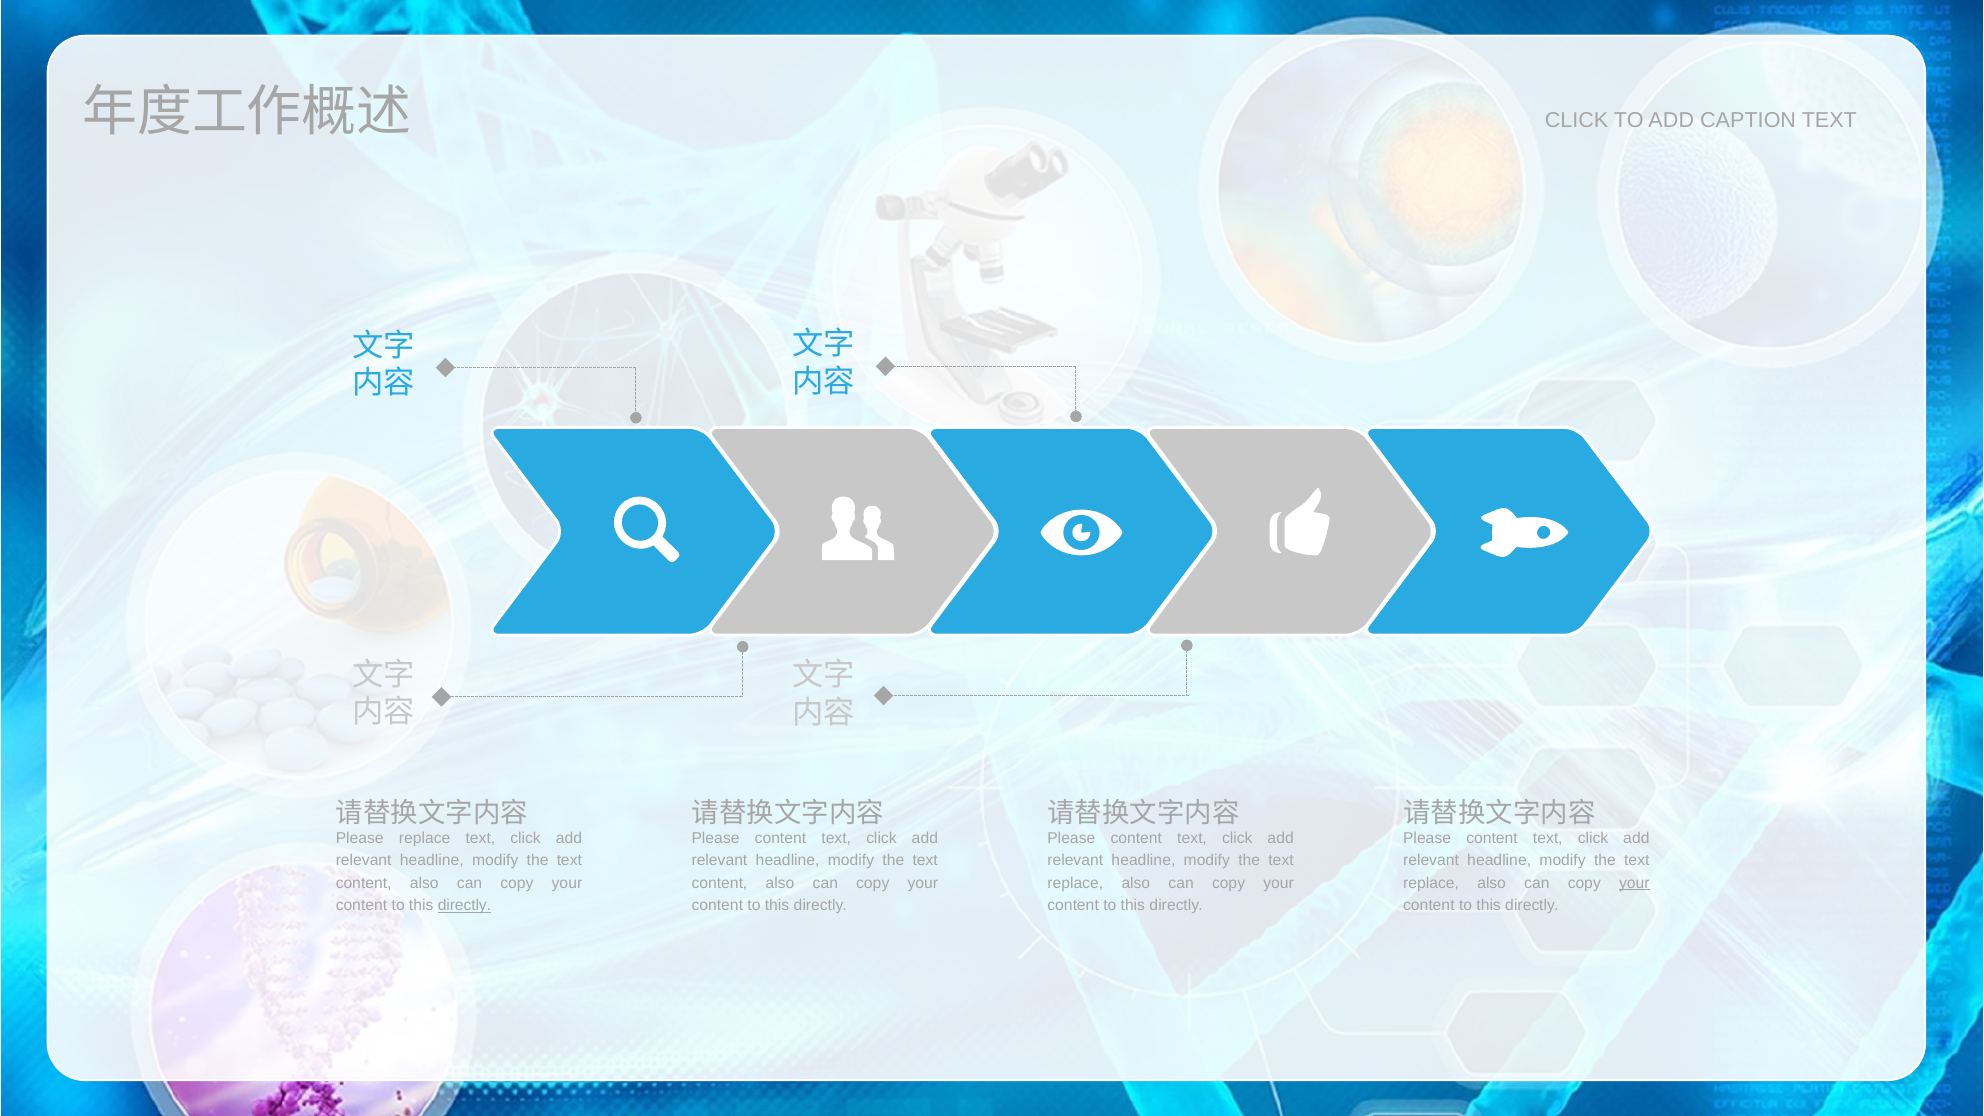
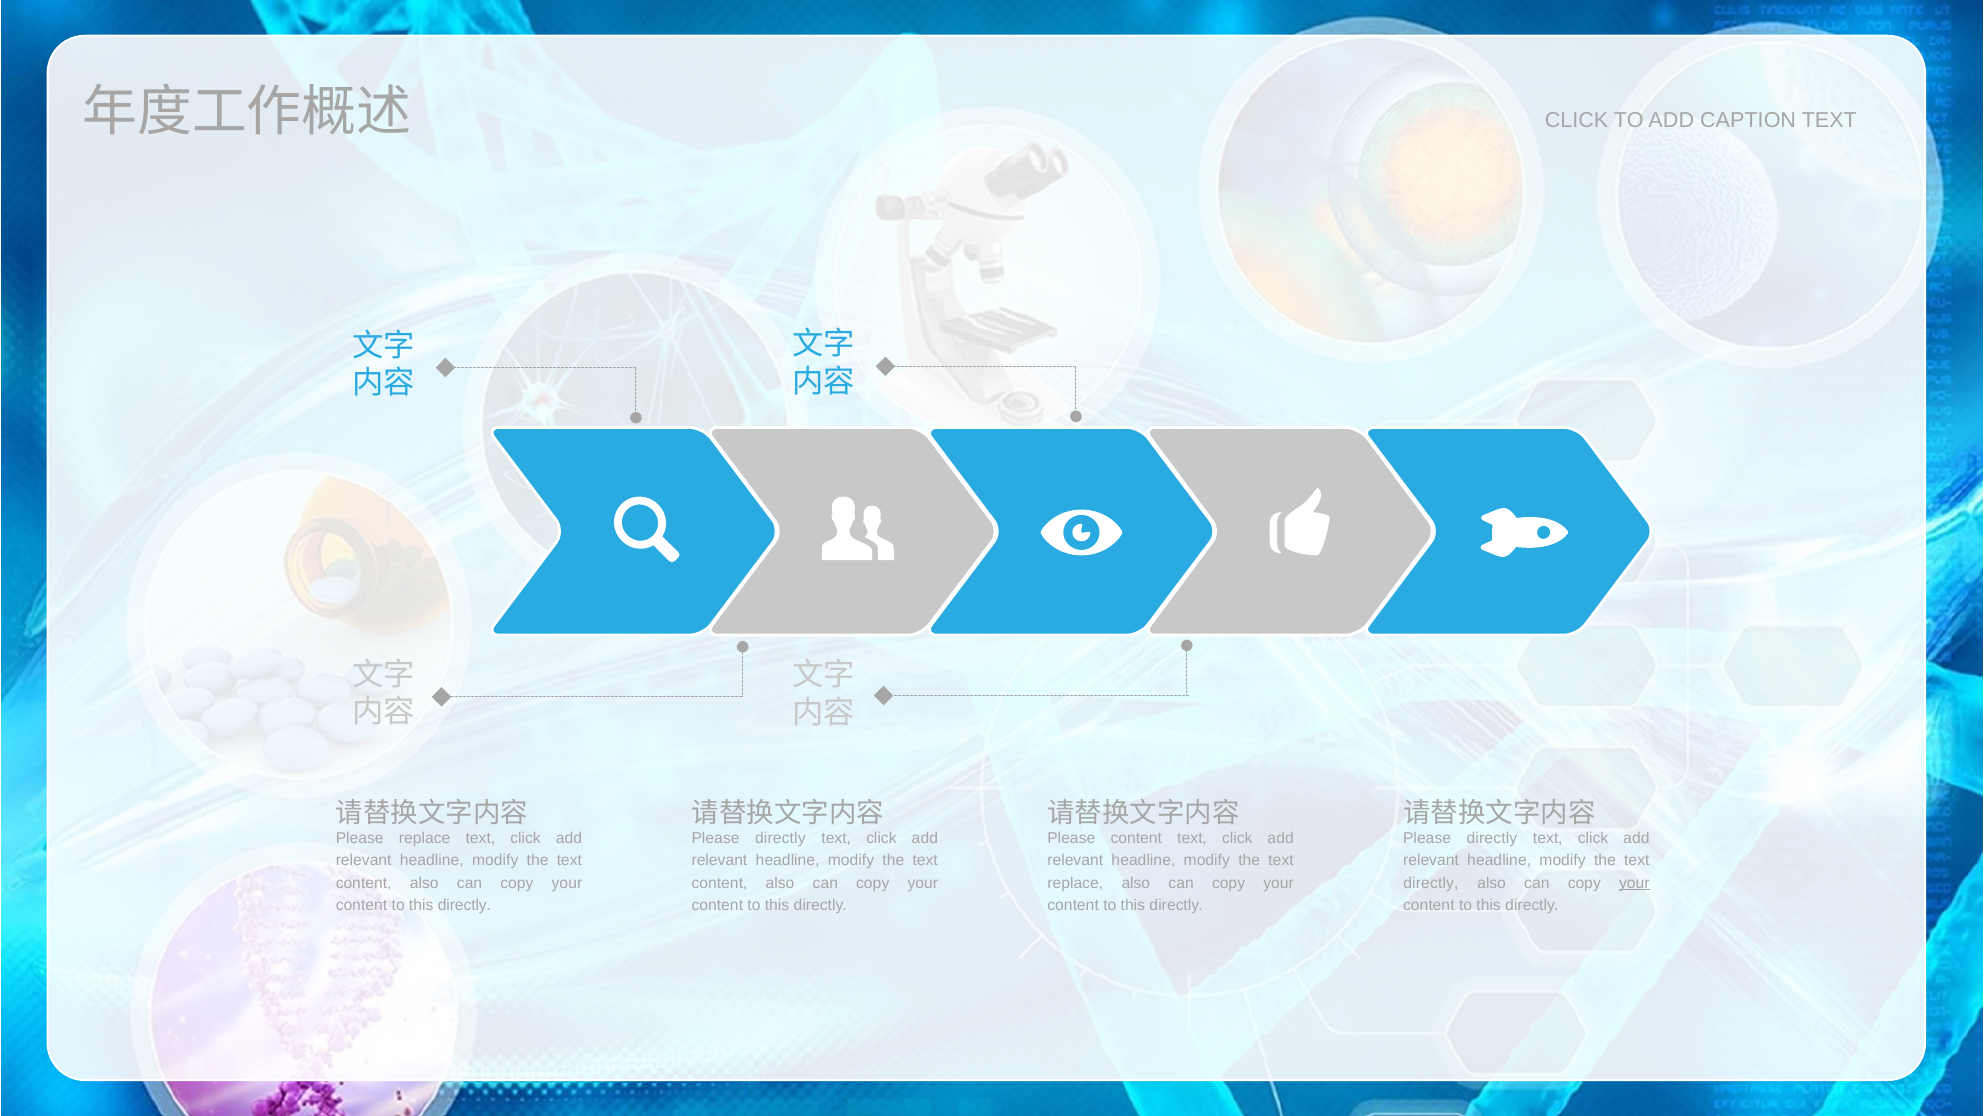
content at (780, 838): content -> directly
content at (1492, 838): content -> directly
replace at (1431, 883): replace -> directly
directly at (464, 906) underline: present -> none
